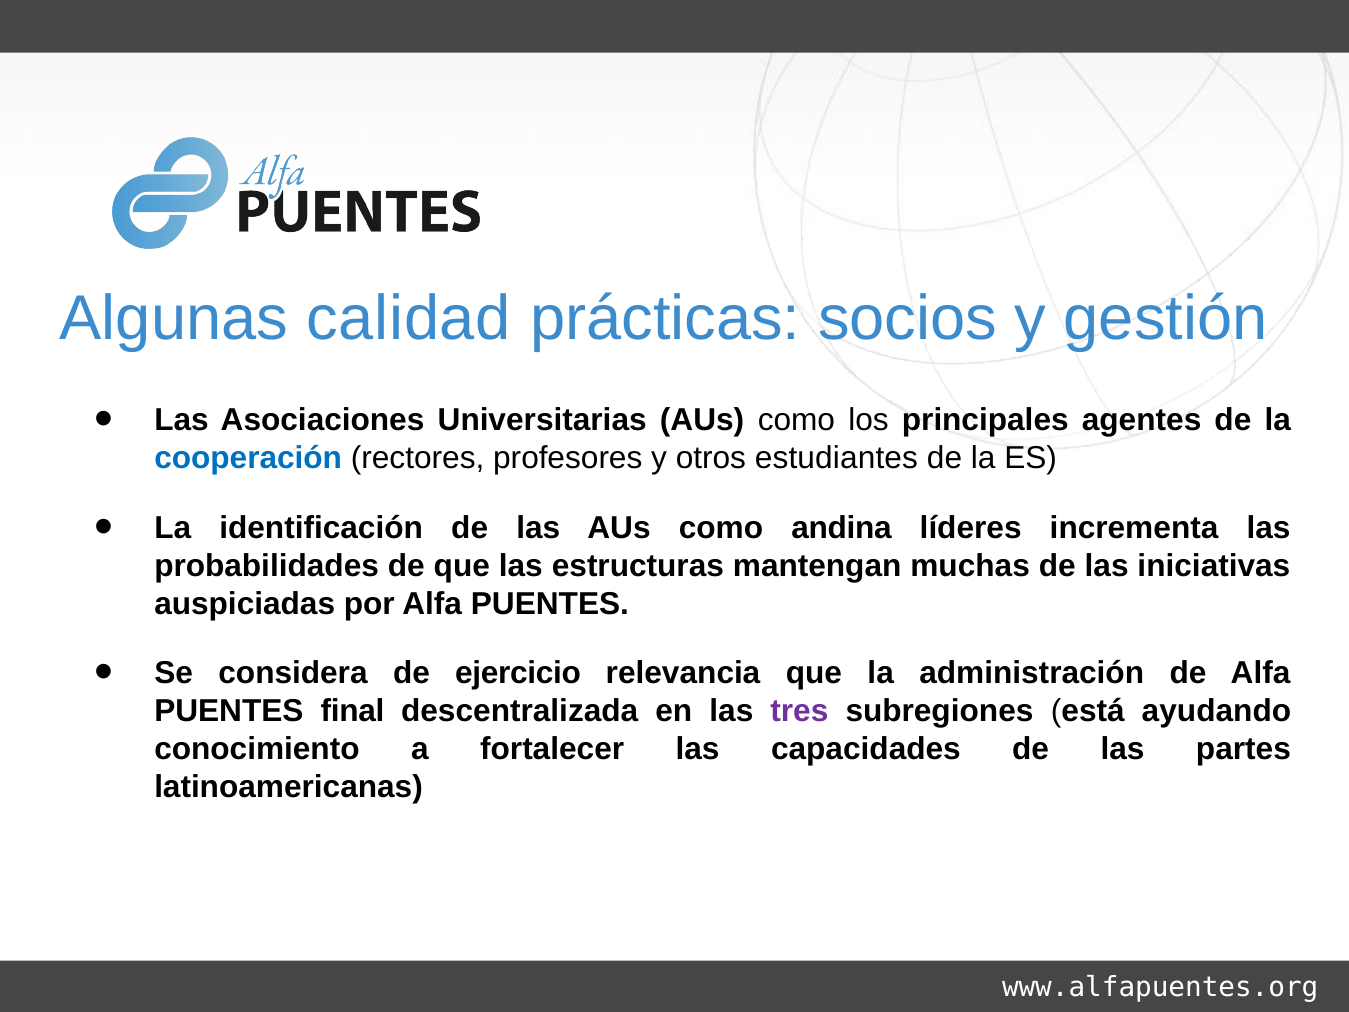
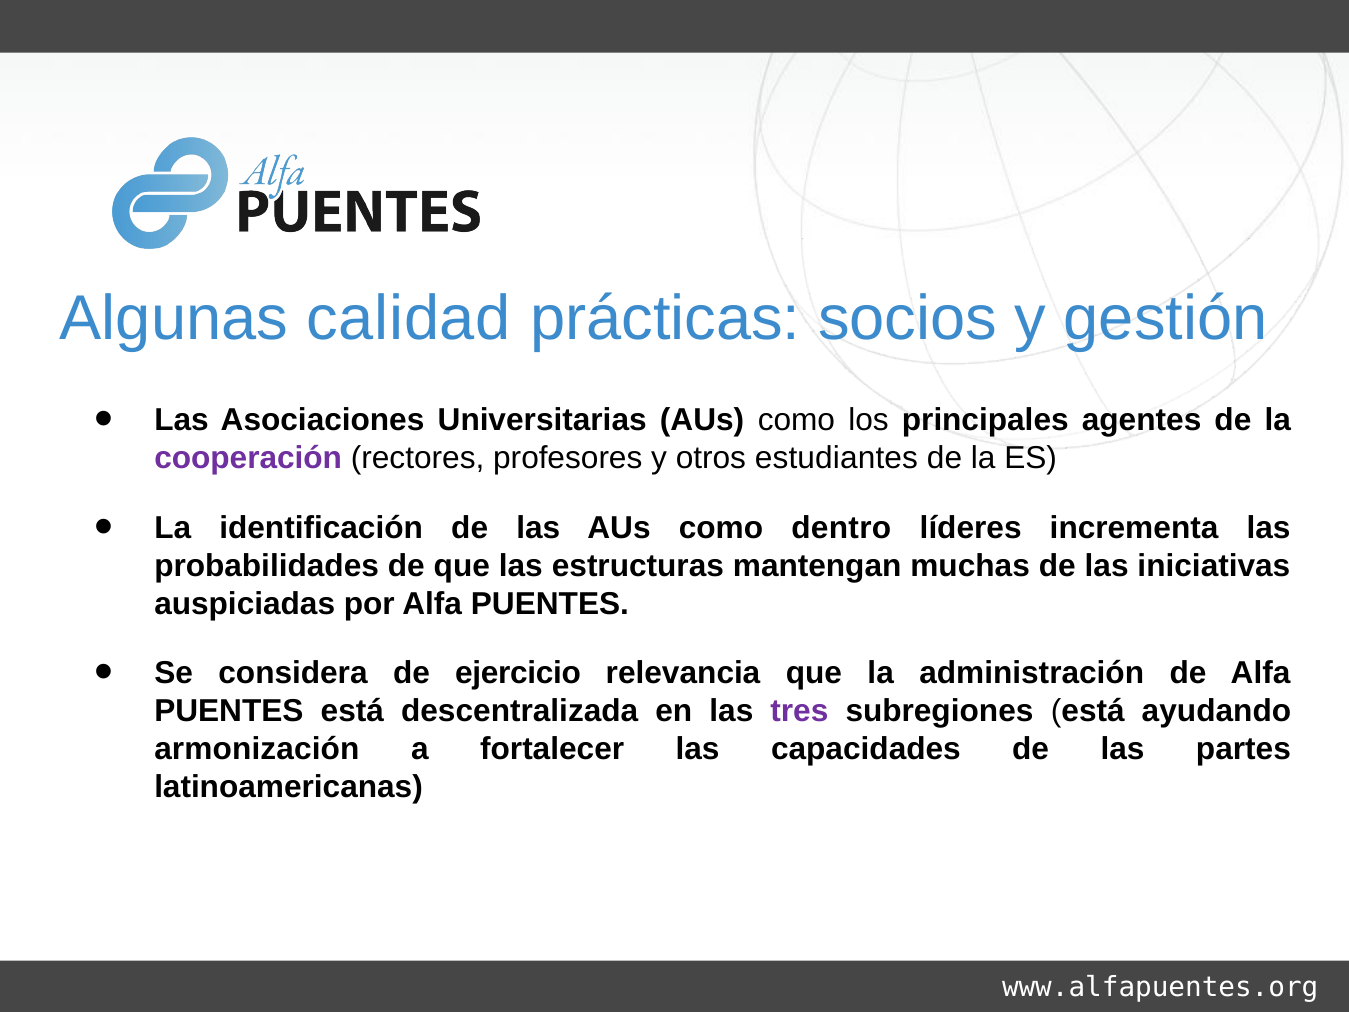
cooperación colour: blue -> purple
andina: andina -> dentro
PUENTES final: final -> está
conocimiento: conocimiento -> armonización
